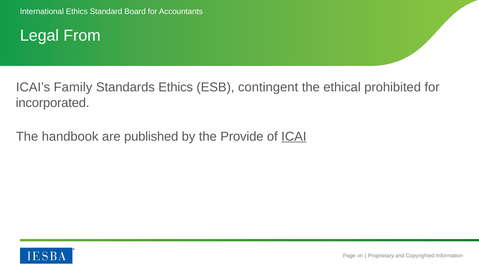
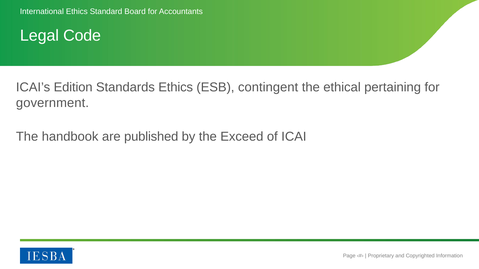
From: From -> Code
Family: Family -> Edition
prohibited: prohibited -> pertaining
incorporated: incorporated -> government
Provide: Provide -> Exceed
ICAI underline: present -> none
